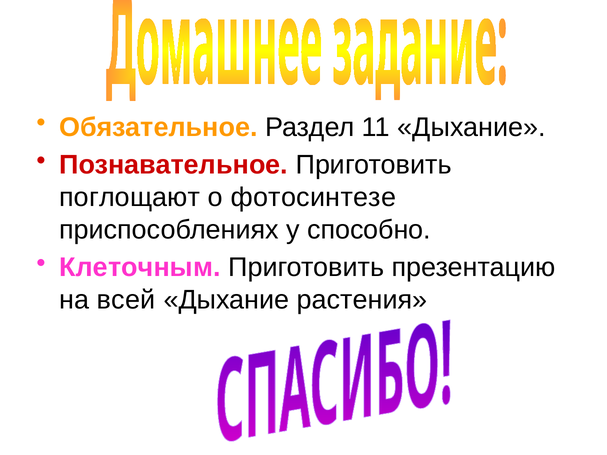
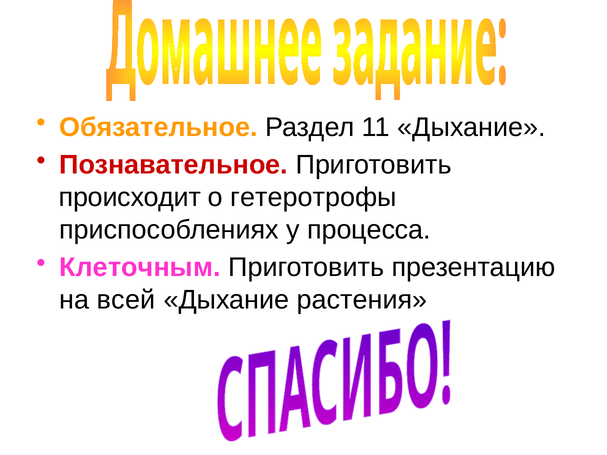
поглощают: поглощают -> происходит
фотосинтезе: фотосинтезе -> гетеротрофы
способно: способно -> процесса
